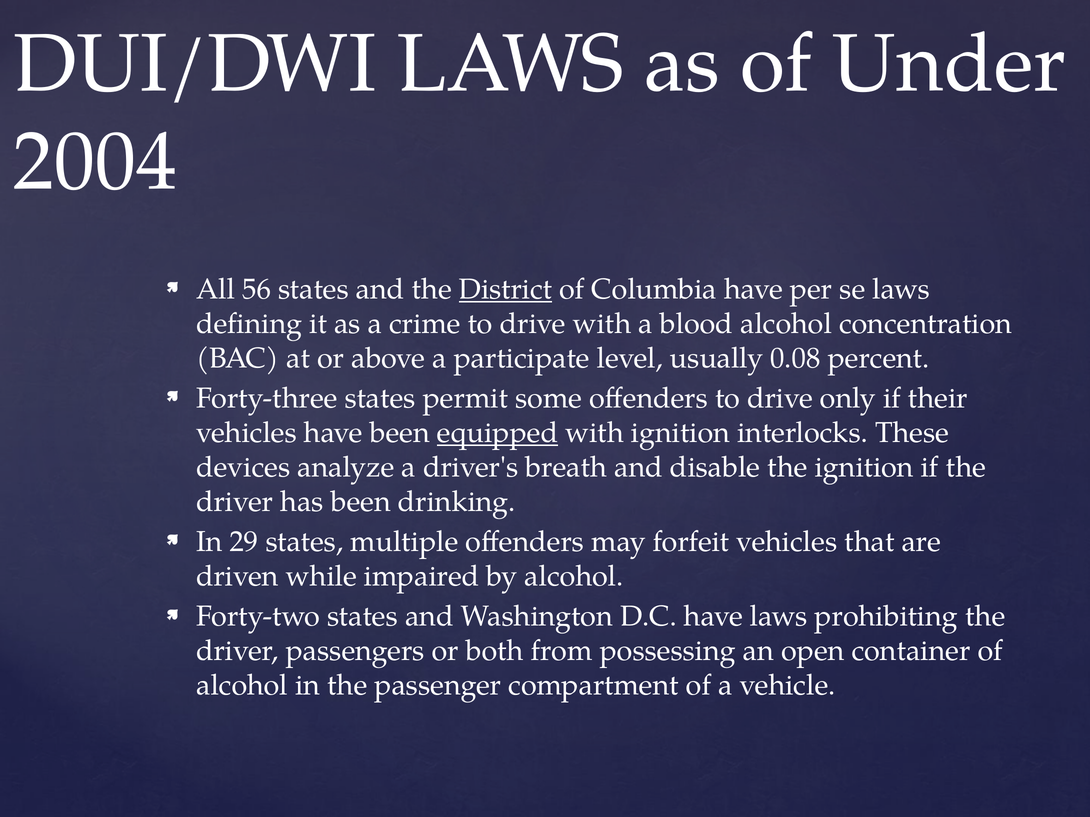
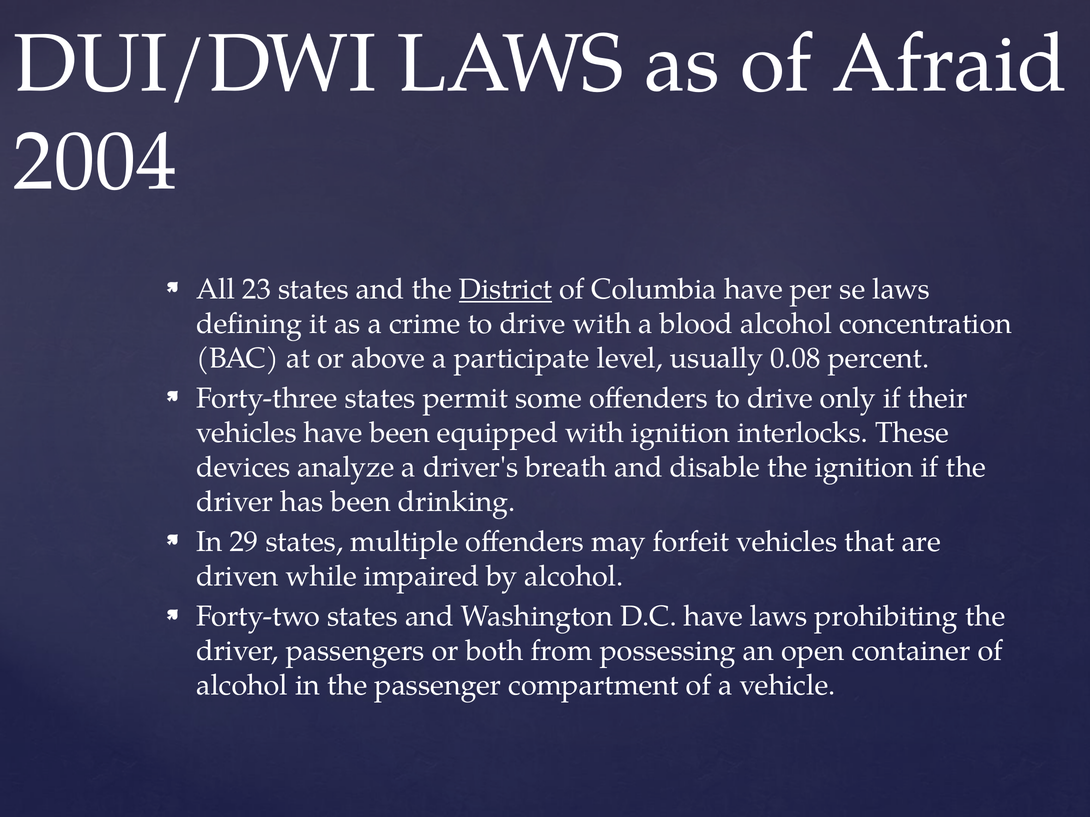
Under: Under -> Afraid
56: 56 -> 23
equipped underline: present -> none
